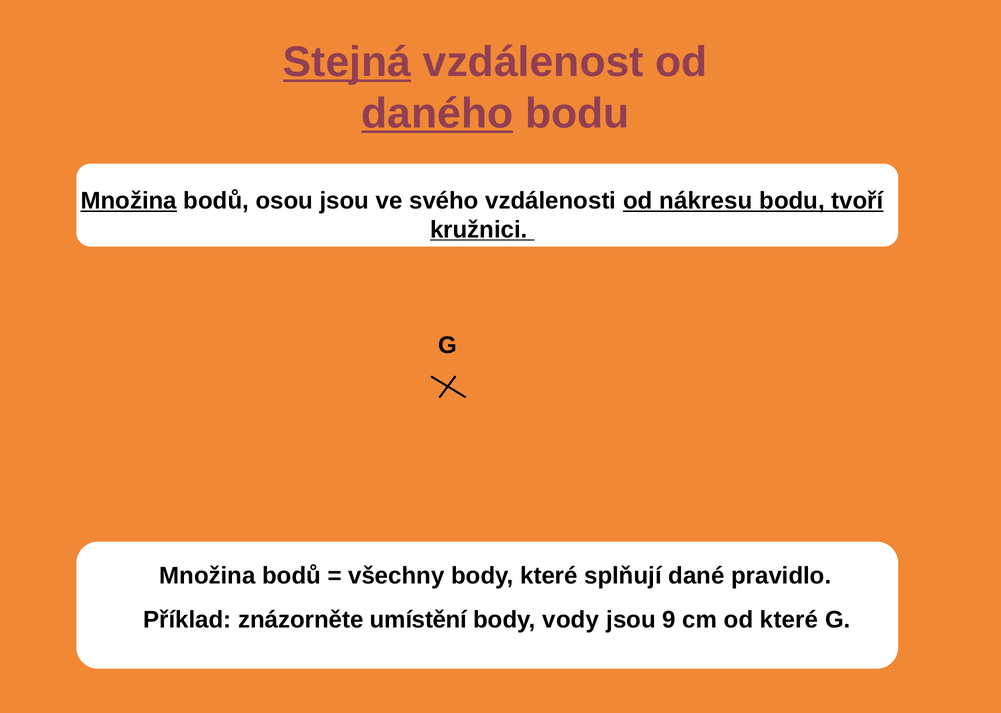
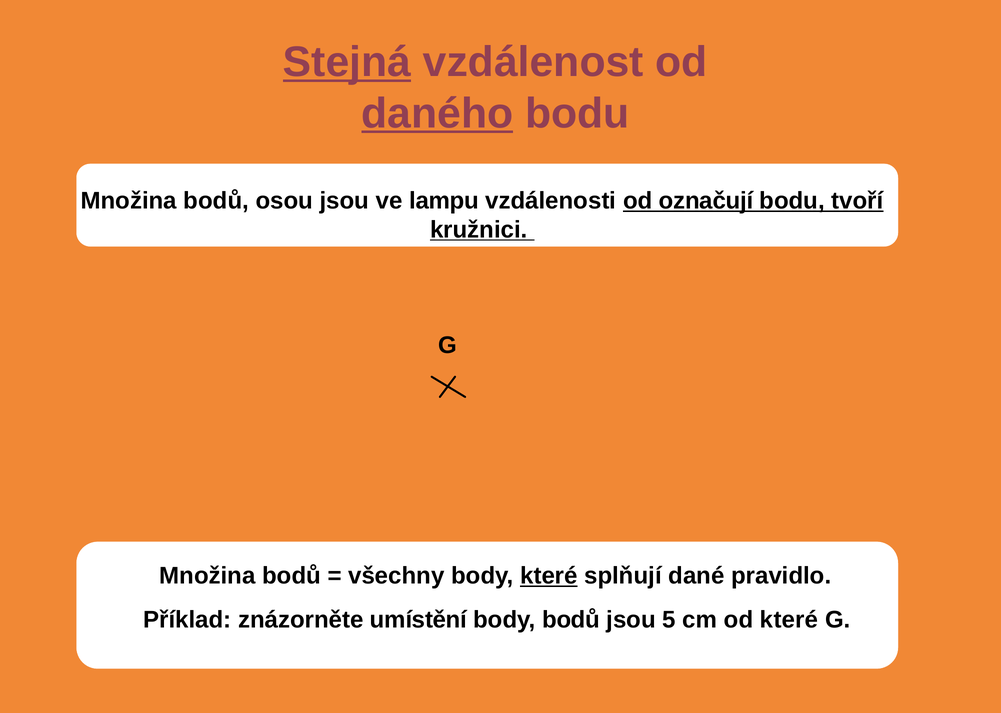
Množina at (129, 201) underline: present -> none
svého: svého -> lampu
nákresu: nákresu -> označují
které at (549, 575) underline: none -> present
body vody: vody -> bodů
9: 9 -> 5
